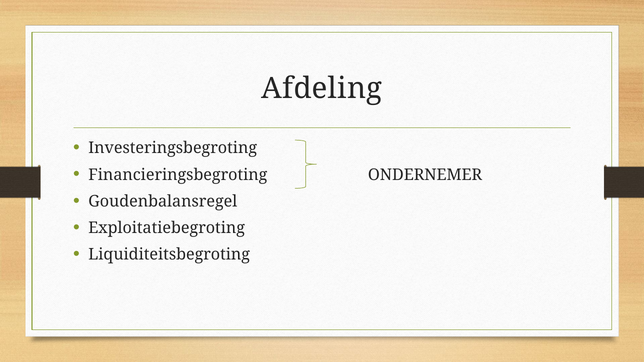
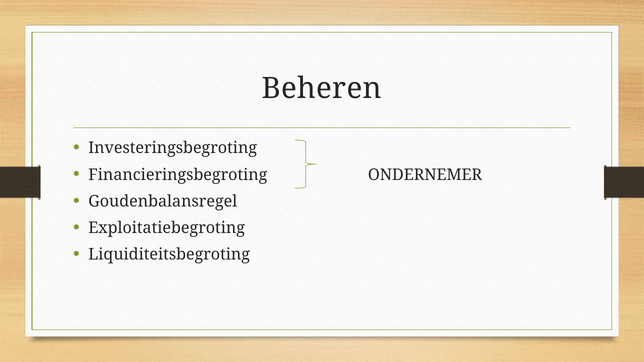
Afdeling: Afdeling -> Beheren
